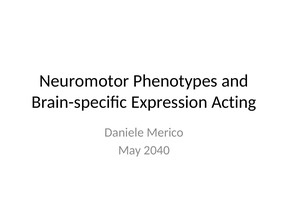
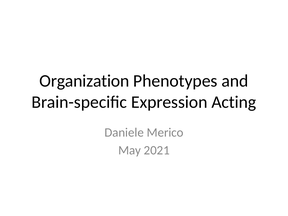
Neuromotor: Neuromotor -> Organization
2040: 2040 -> 2021
